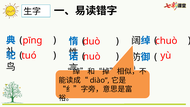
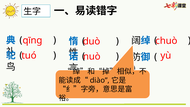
pīng: pīng -> qīng
